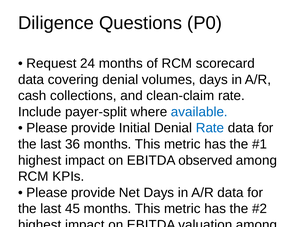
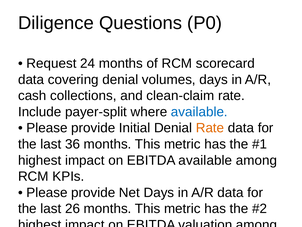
Rate at (210, 128) colour: blue -> orange
EBITDA observed: observed -> available
45: 45 -> 26
